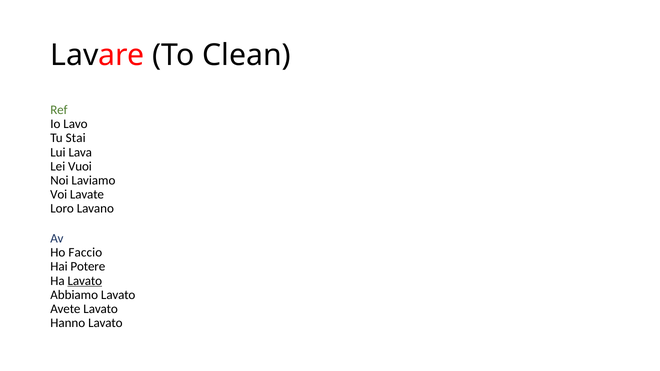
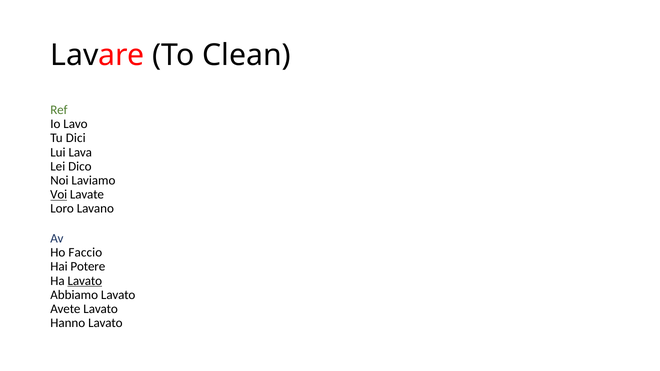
Stai: Stai -> Dici
Vuoi: Vuoi -> Dico
Voi underline: none -> present
